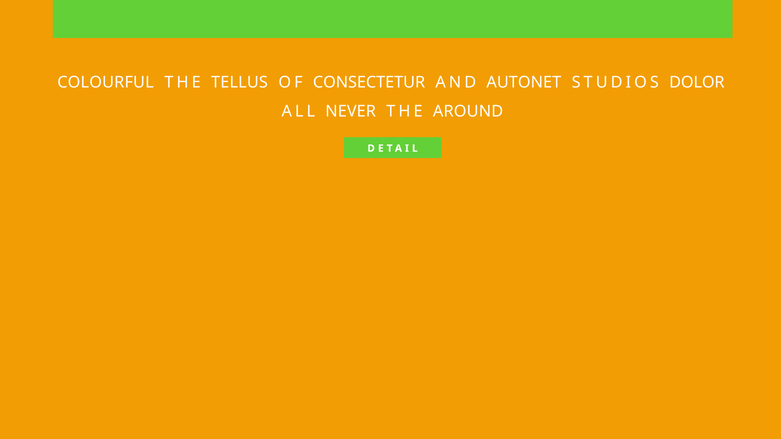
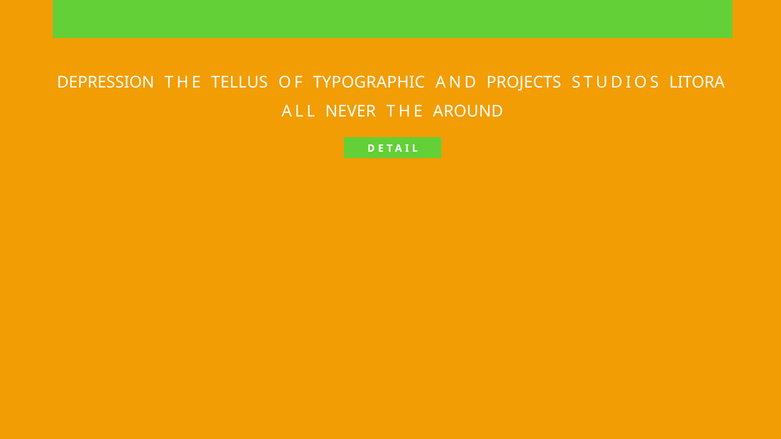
COLOURFUL: COLOURFUL -> DEPRESSION
CONSECTETUR: CONSECTETUR -> TYPOGRAPHIC
AUTONET: AUTONET -> PROJECTS
DOLOR: DOLOR -> LITORA
